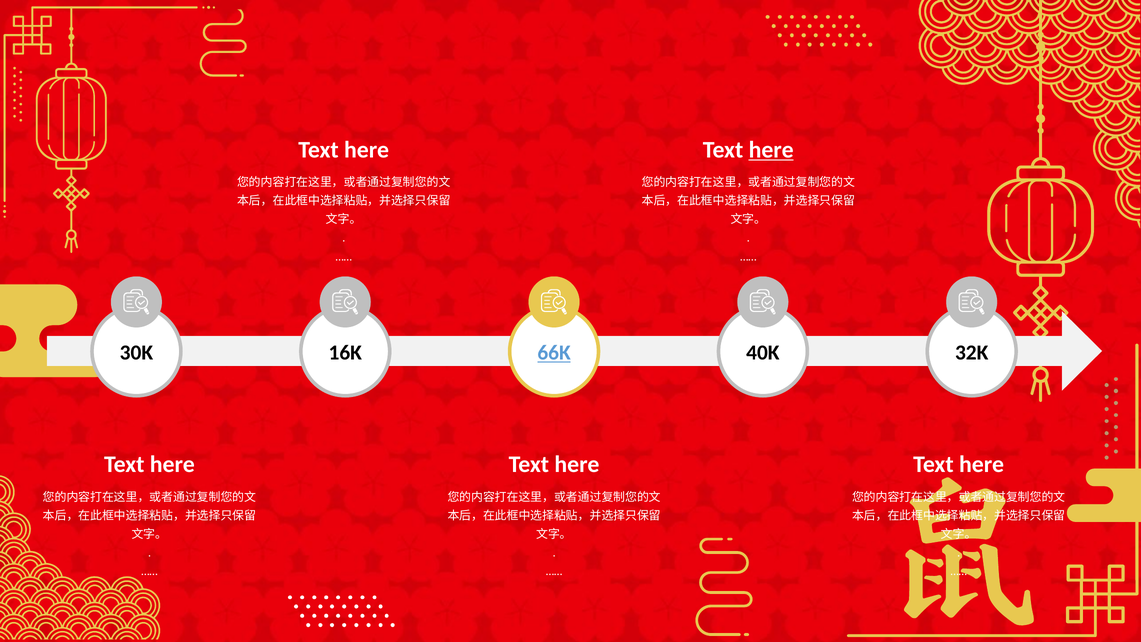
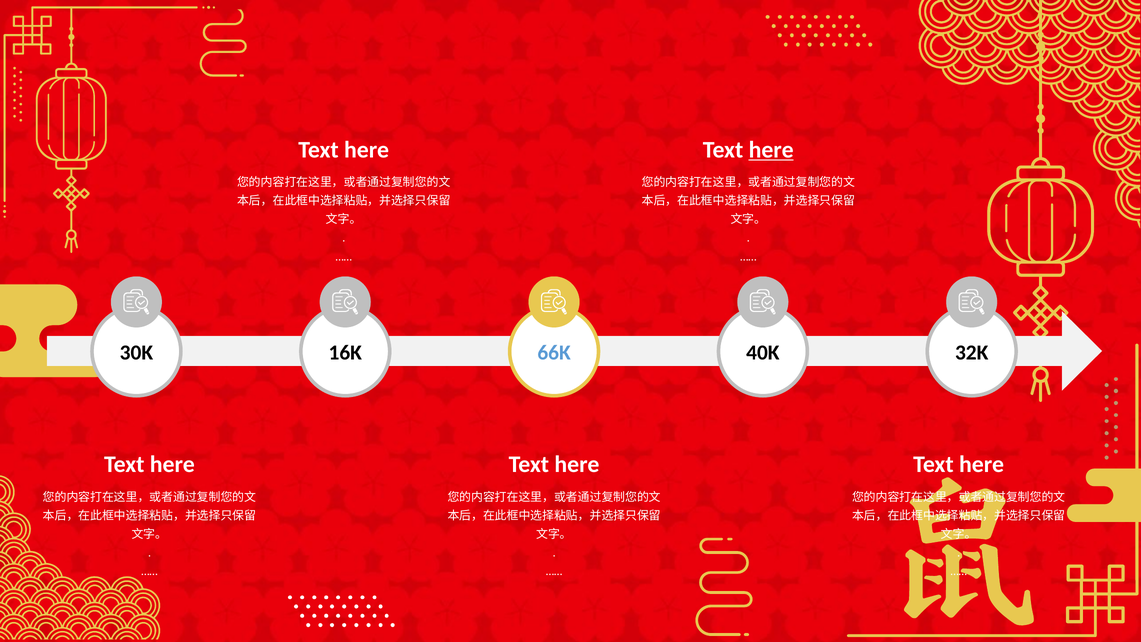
66K underline: present -> none
